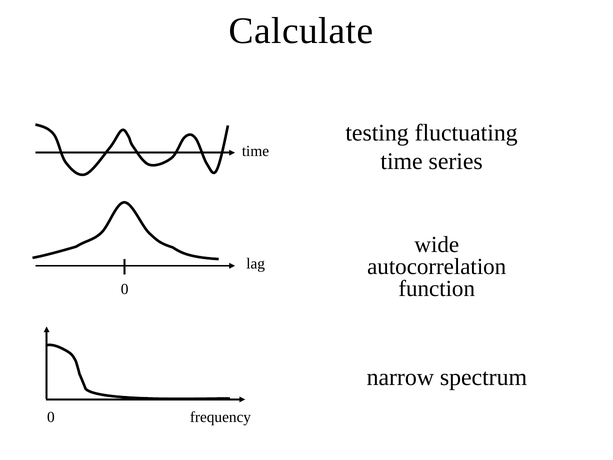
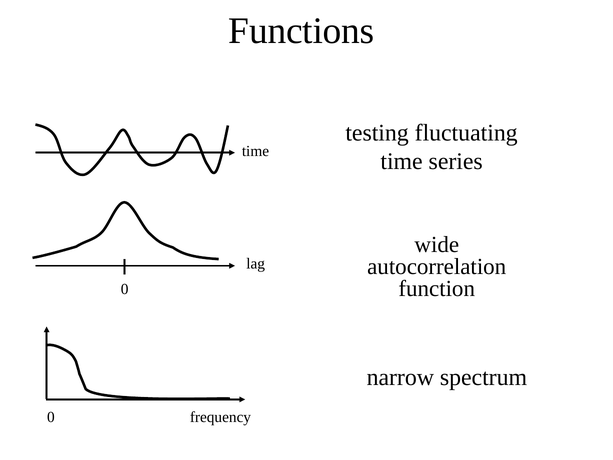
Calculate: Calculate -> Functions
